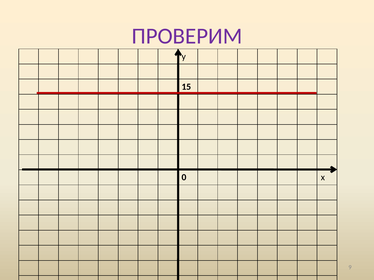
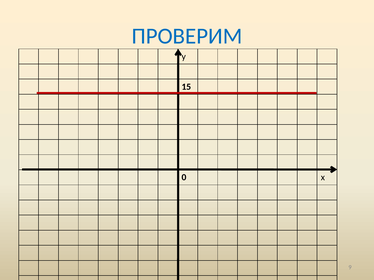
ПРОВЕРИМ colour: purple -> blue
